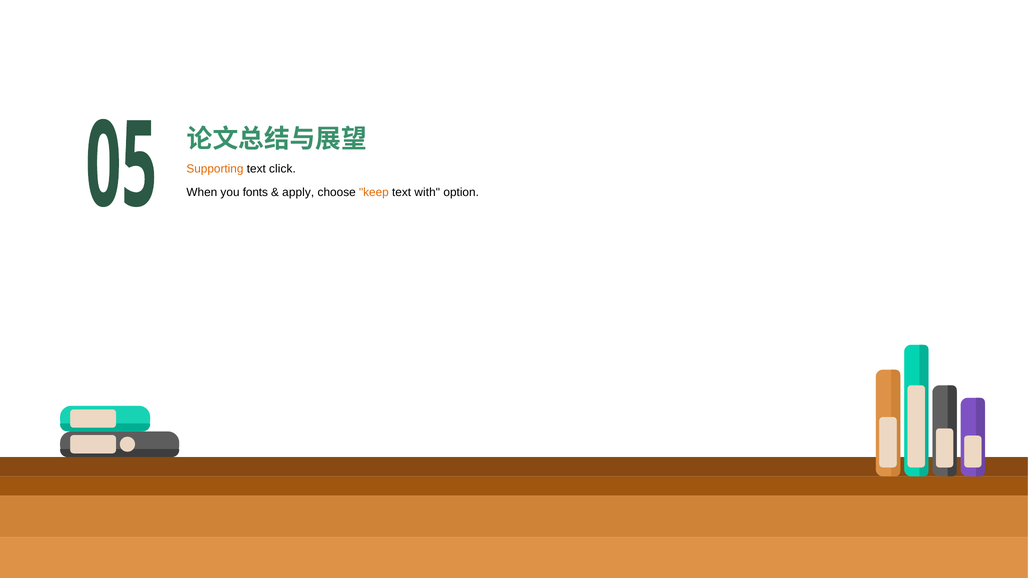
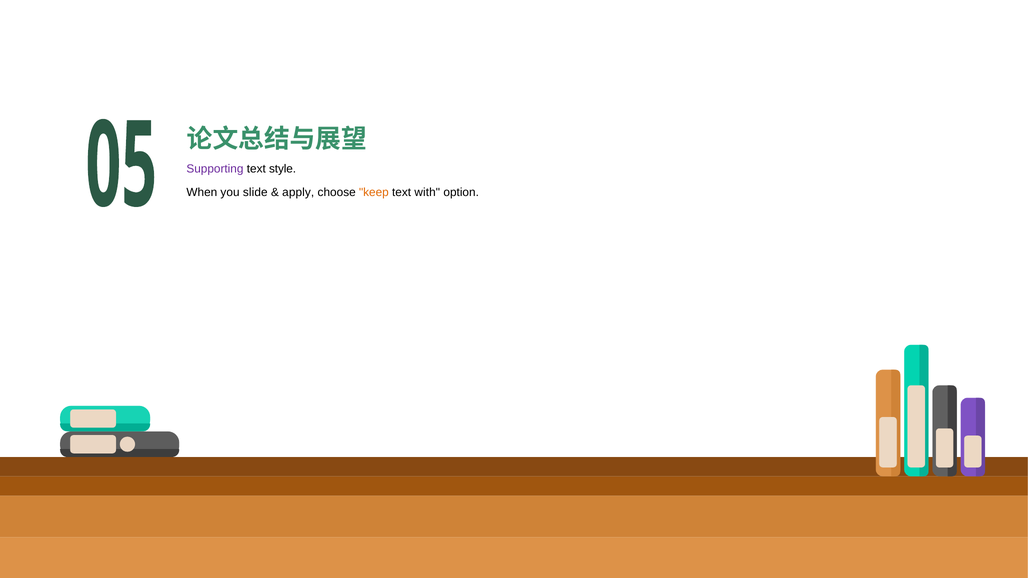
Supporting colour: orange -> purple
click: click -> style
fonts: fonts -> slide
